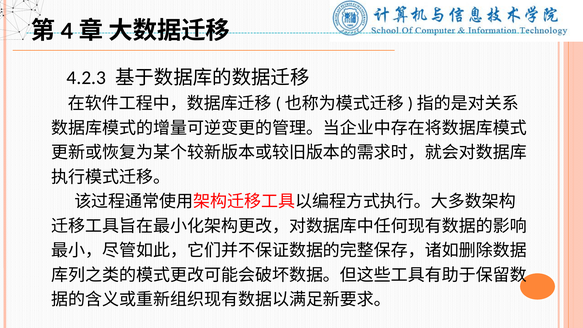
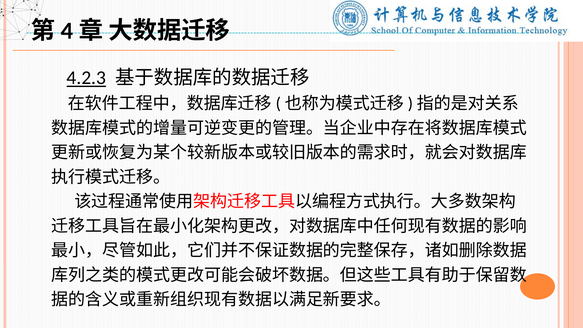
4.2.3 underline: none -> present
